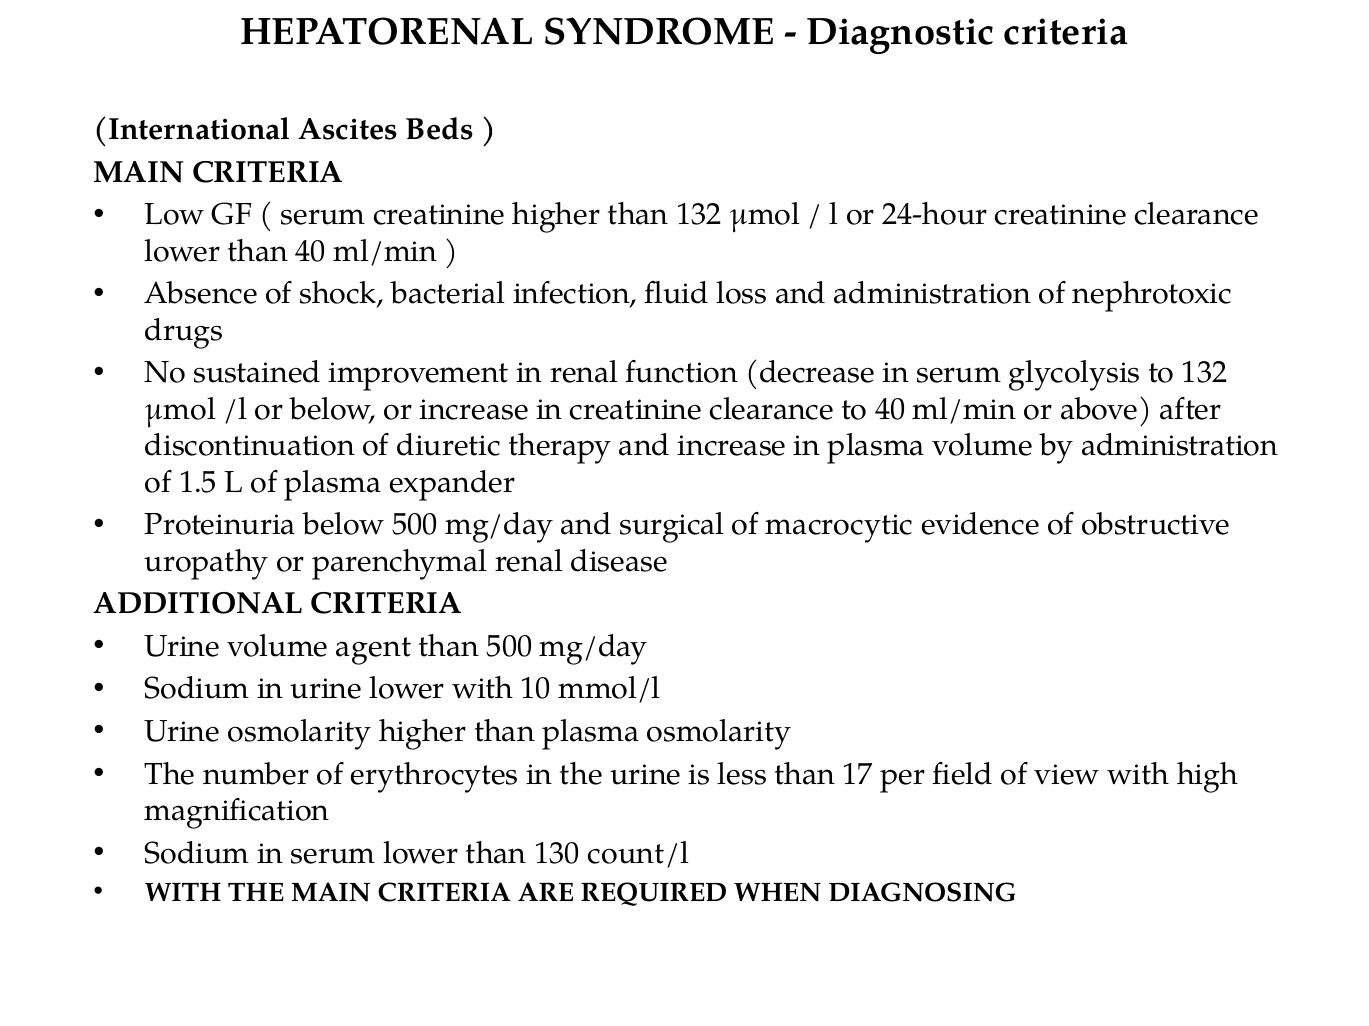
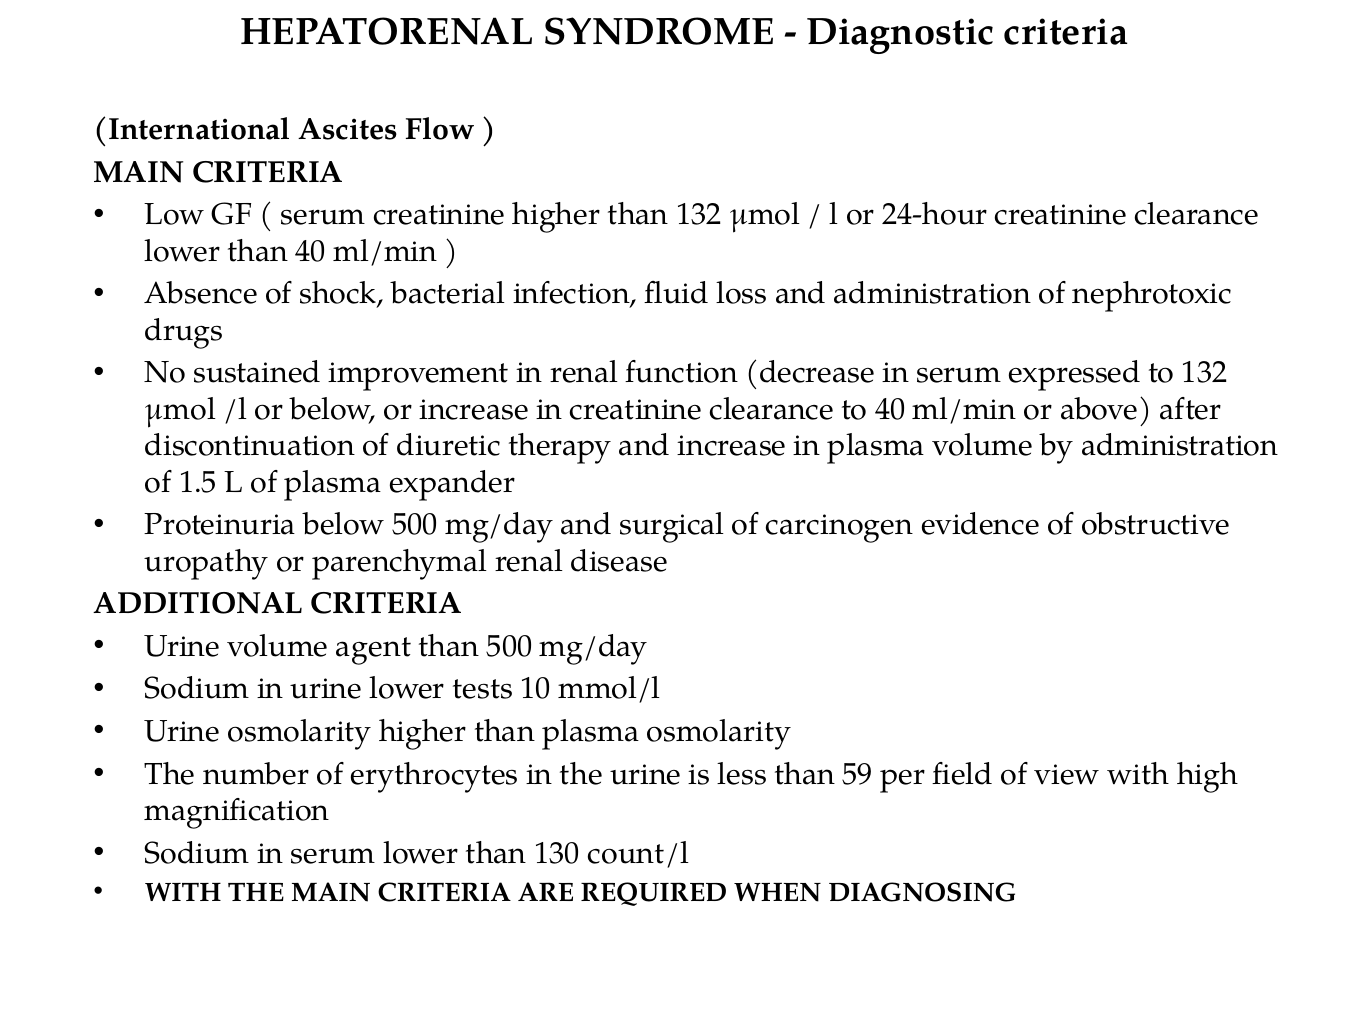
Beds: Beds -> Flow
glycolysis: glycolysis -> expressed
macrocytic: macrocytic -> carcinogen
lower with: with -> tests
17: 17 -> 59
